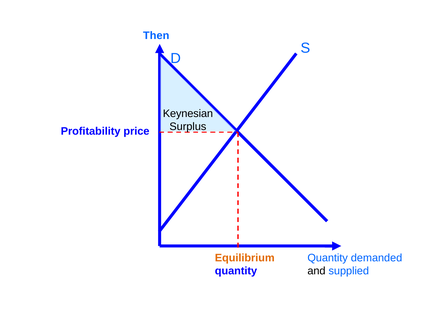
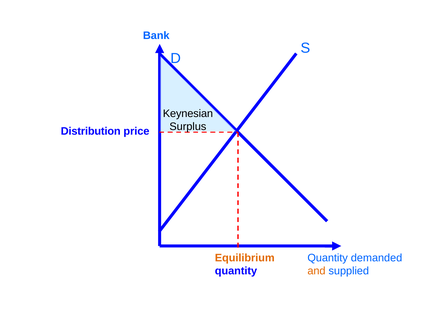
Then: Then -> Bank
Profitability: Profitability -> Distribution
and colour: black -> orange
